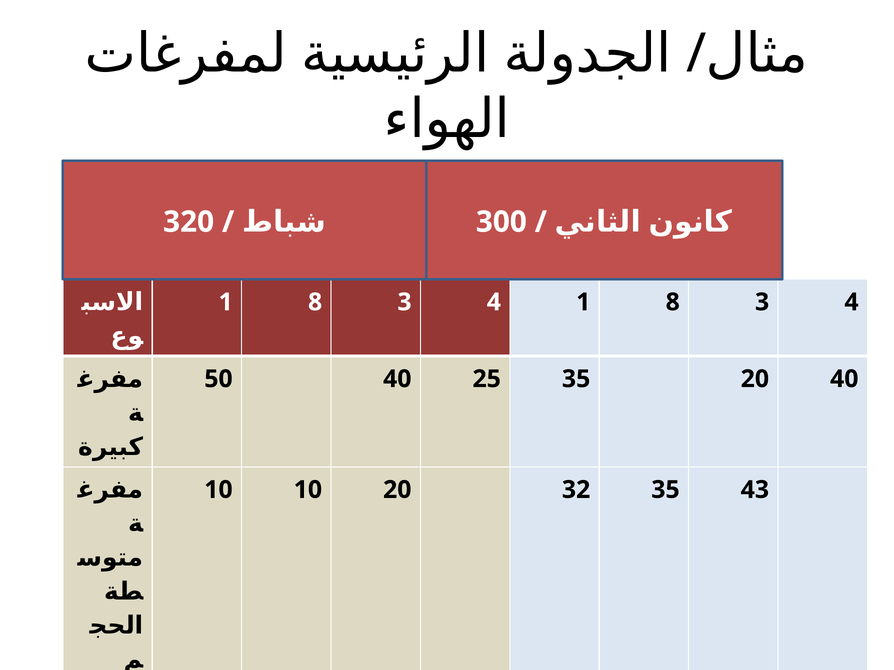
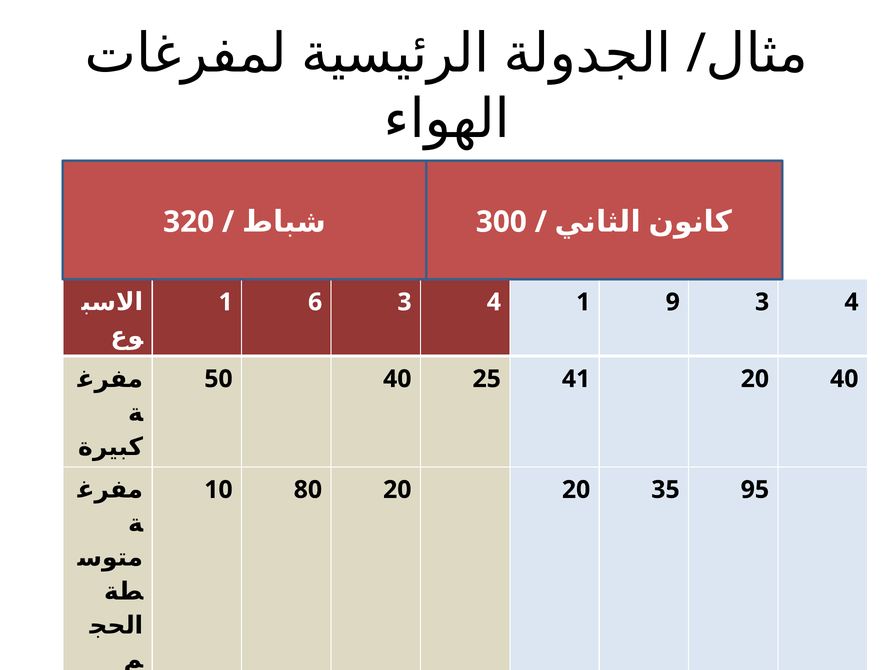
8 at (315, 302): 8 -> 6
4 1 8: 8 -> 9
25 35: 35 -> 41
10 10: 10 -> 80
20 32: 32 -> 20
43: 43 -> 95
